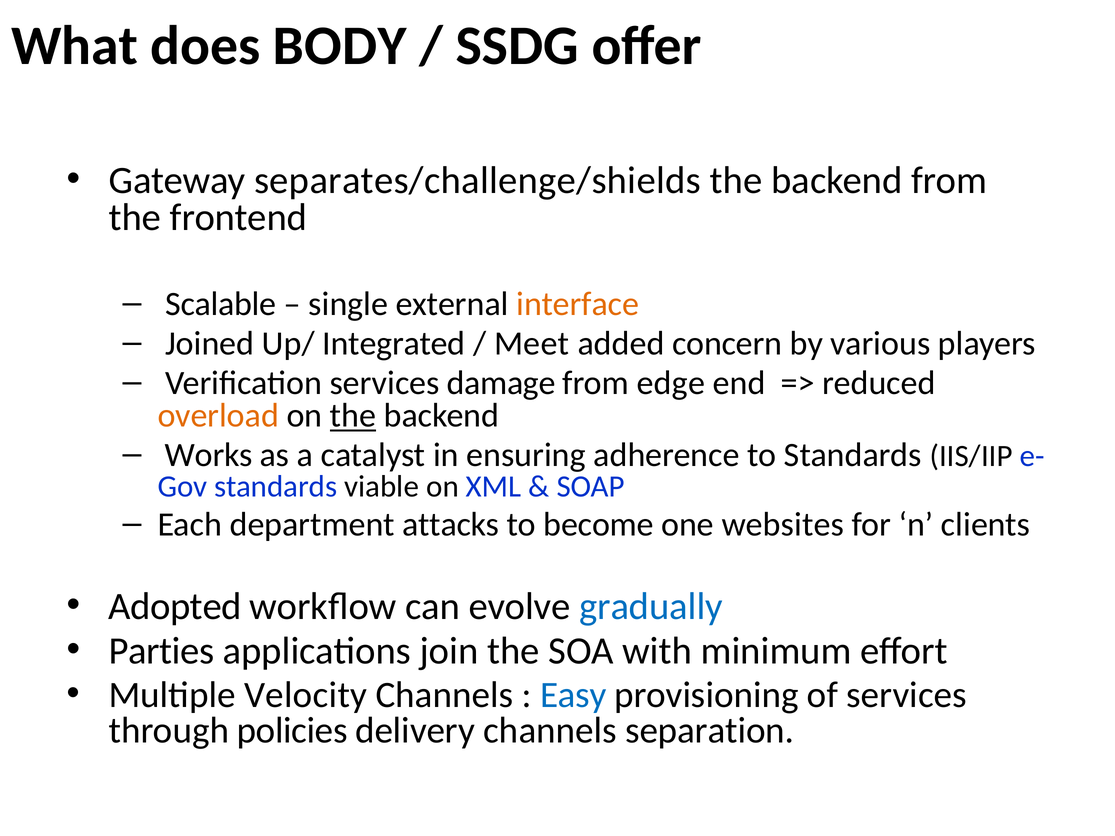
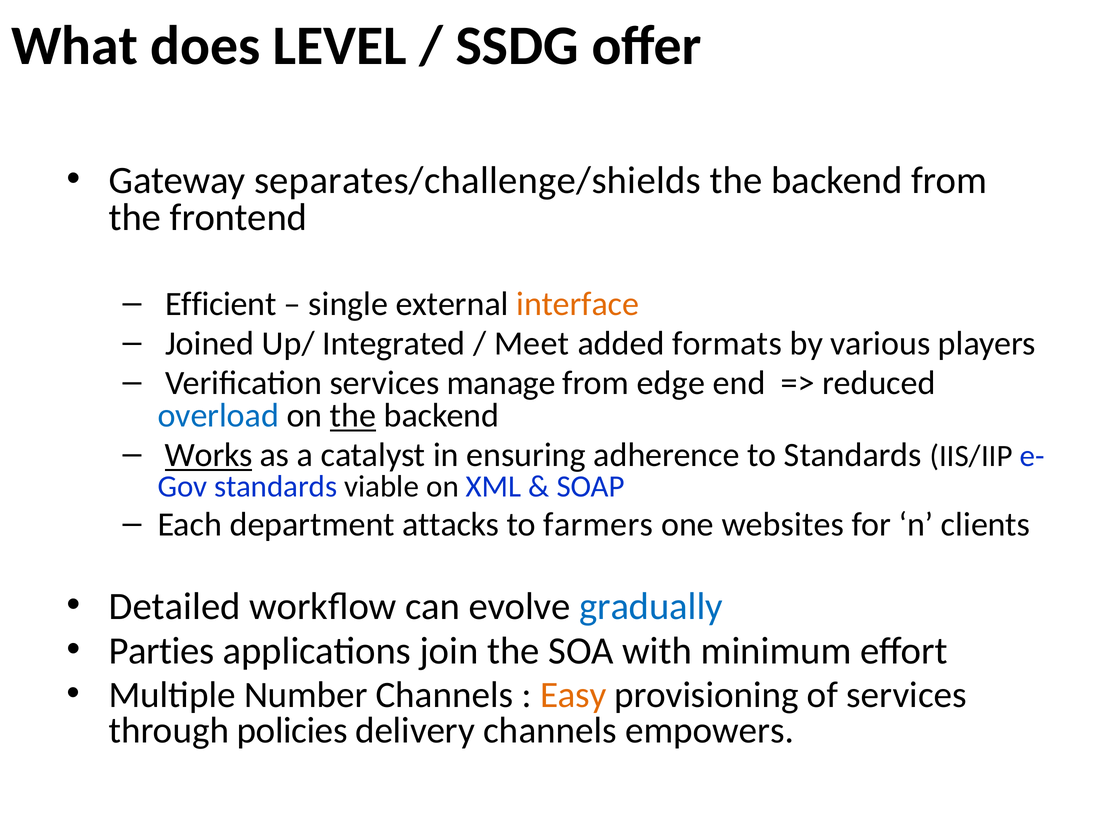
BODY: BODY -> LEVEL
Scalable: Scalable -> Efficient
concern: concern -> formats
damage: damage -> manage
overload colour: orange -> blue
Works underline: none -> present
become: become -> farmers
Adopted: Adopted -> Detailed
Velocity: Velocity -> Number
Easy colour: blue -> orange
separation: separation -> empowers
